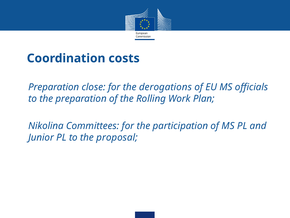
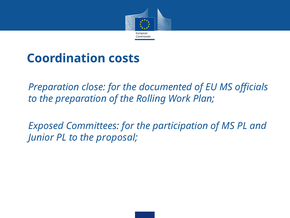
derogations: derogations -> documented
Nikolina: Nikolina -> Exposed
